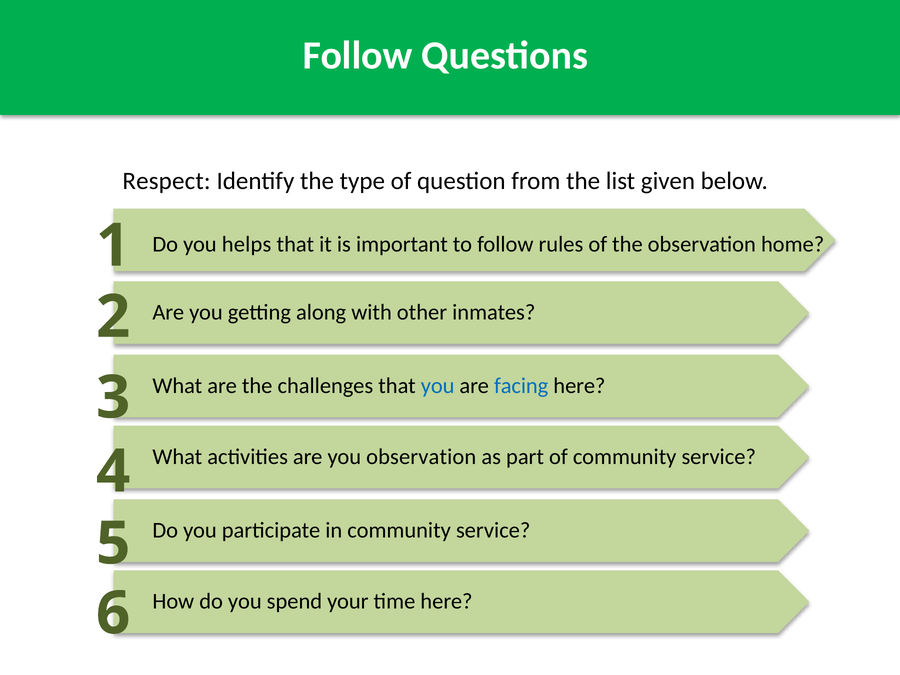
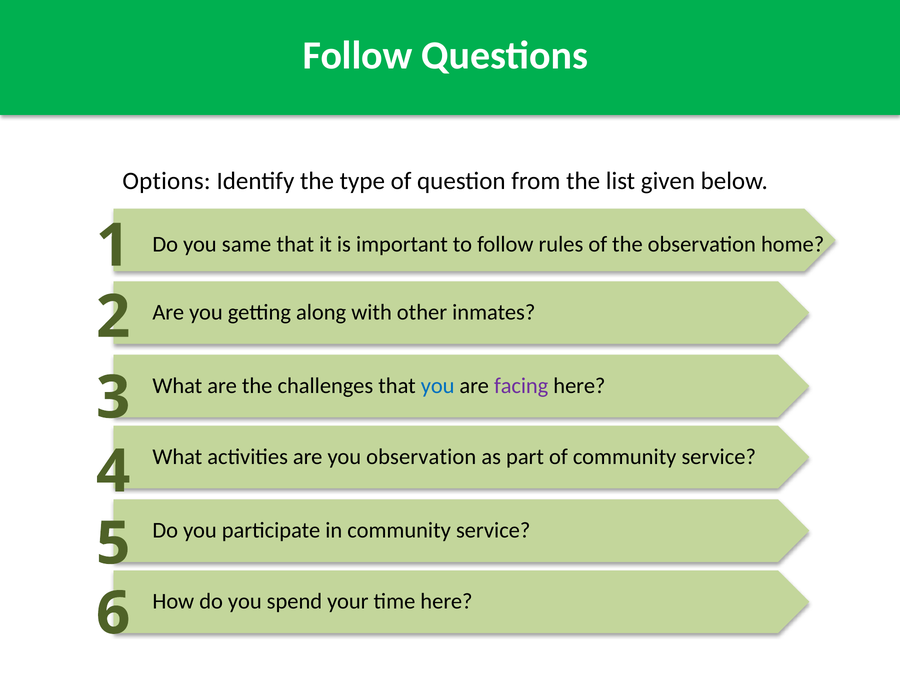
Respect: Respect -> Options
helps: helps -> same
facing colour: blue -> purple
